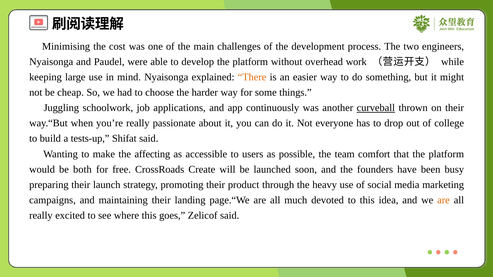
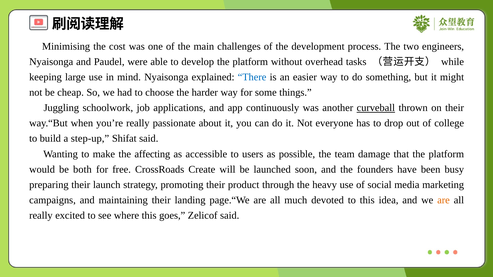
work: work -> tasks
There colour: orange -> blue
tests-up: tests-up -> step-up
comfort: comfort -> damage
